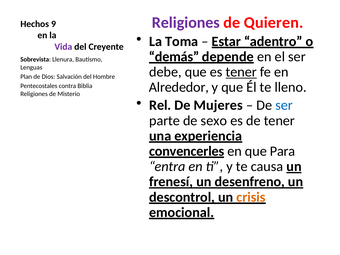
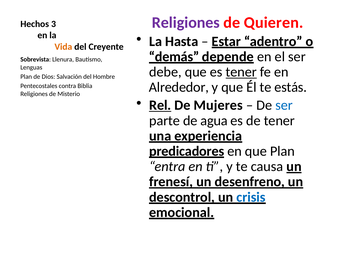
9: 9 -> 3
Toma: Toma -> Hasta
Vida colour: purple -> orange
lleno: lleno -> estás
Rel underline: none -> present
sexo: sexo -> agua
convencerles: convencerles -> predicadores
que Para: Para -> Plan
crisis colour: orange -> blue
